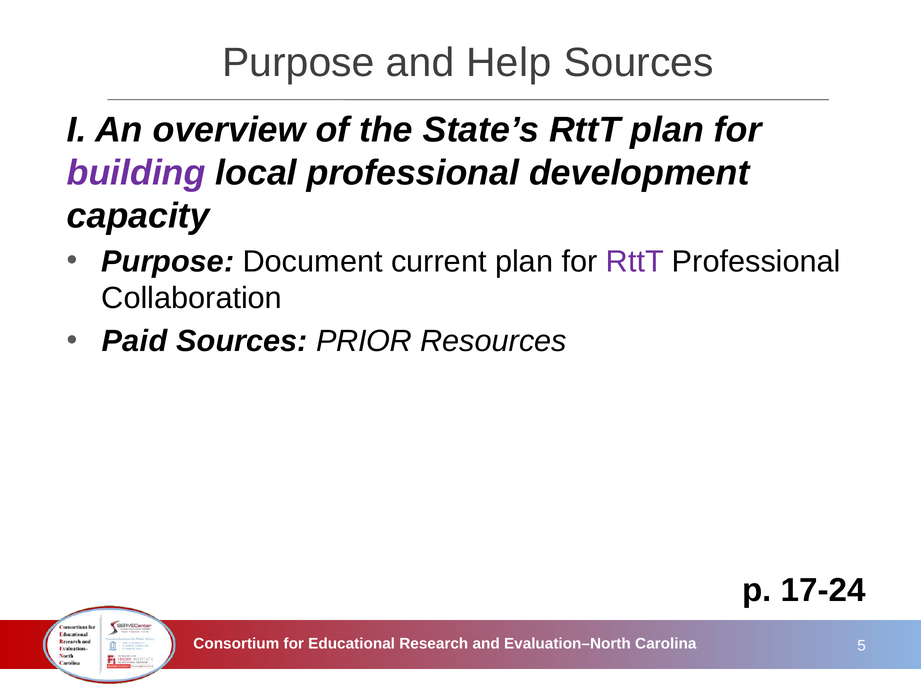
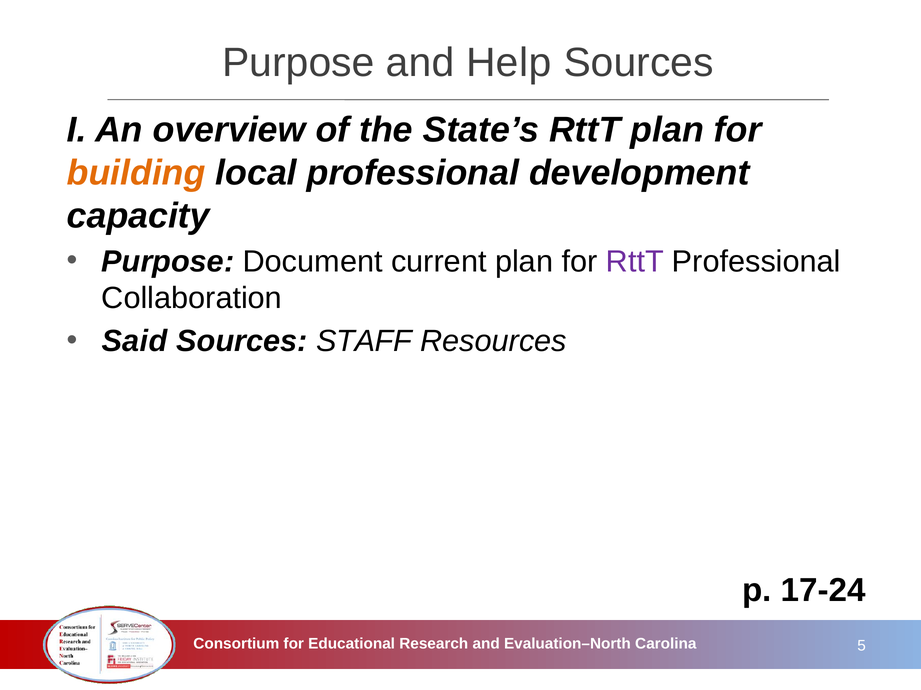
building colour: purple -> orange
Paid: Paid -> Said
PRIOR: PRIOR -> STAFF
